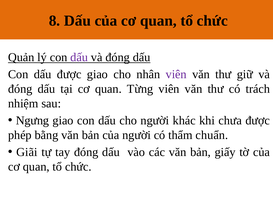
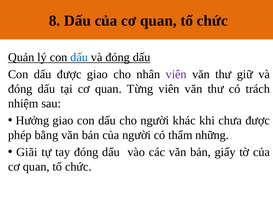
dấu at (79, 57) colour: purple -> blue
Ngưng: Ngưng -> Hưởng
chuẩn: chuẩn -> những
